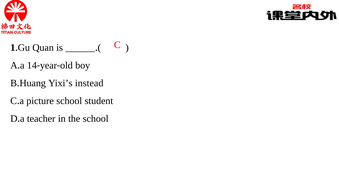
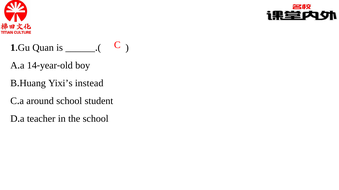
picture: picture -> around
